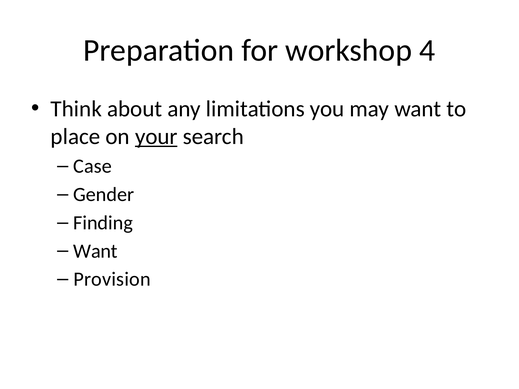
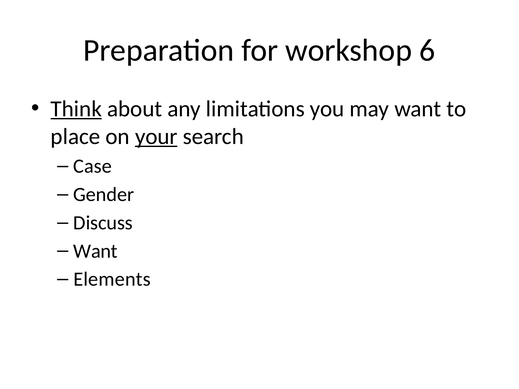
4: 4 -> 6
Think underline: none -> present
Finding: Finding -> Discuss
Provision: Provision -> Elements
